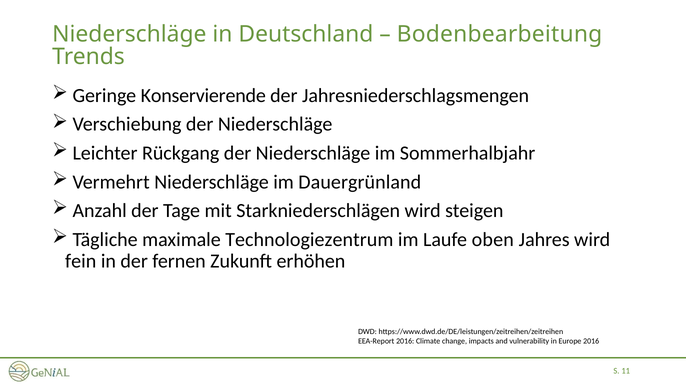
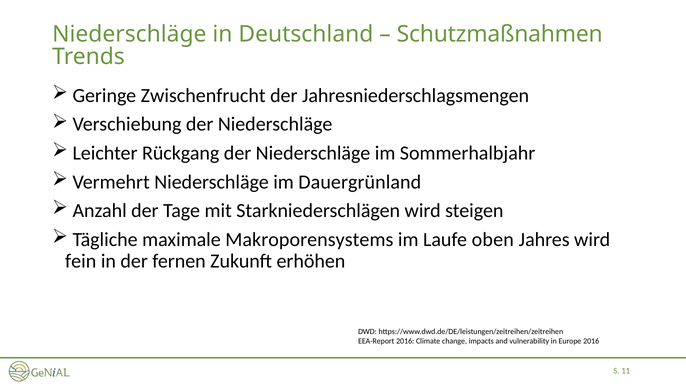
Bodenbearbeitung: Bodenbearbeitung -> Schutzmaßnahmen
Konservierende: Konservierende -> Zwischenfrucht
Technologiezentrum: Technologiezentrum -> Makroporensystems
